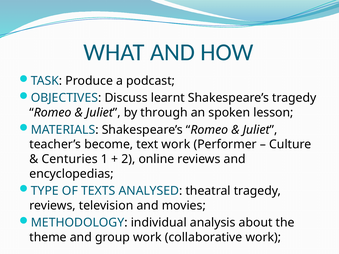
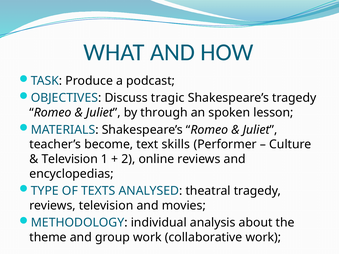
learnt: learnt -> tragic
text work: work -> skills
Centuries at (70, 159): Centuries -> Television
